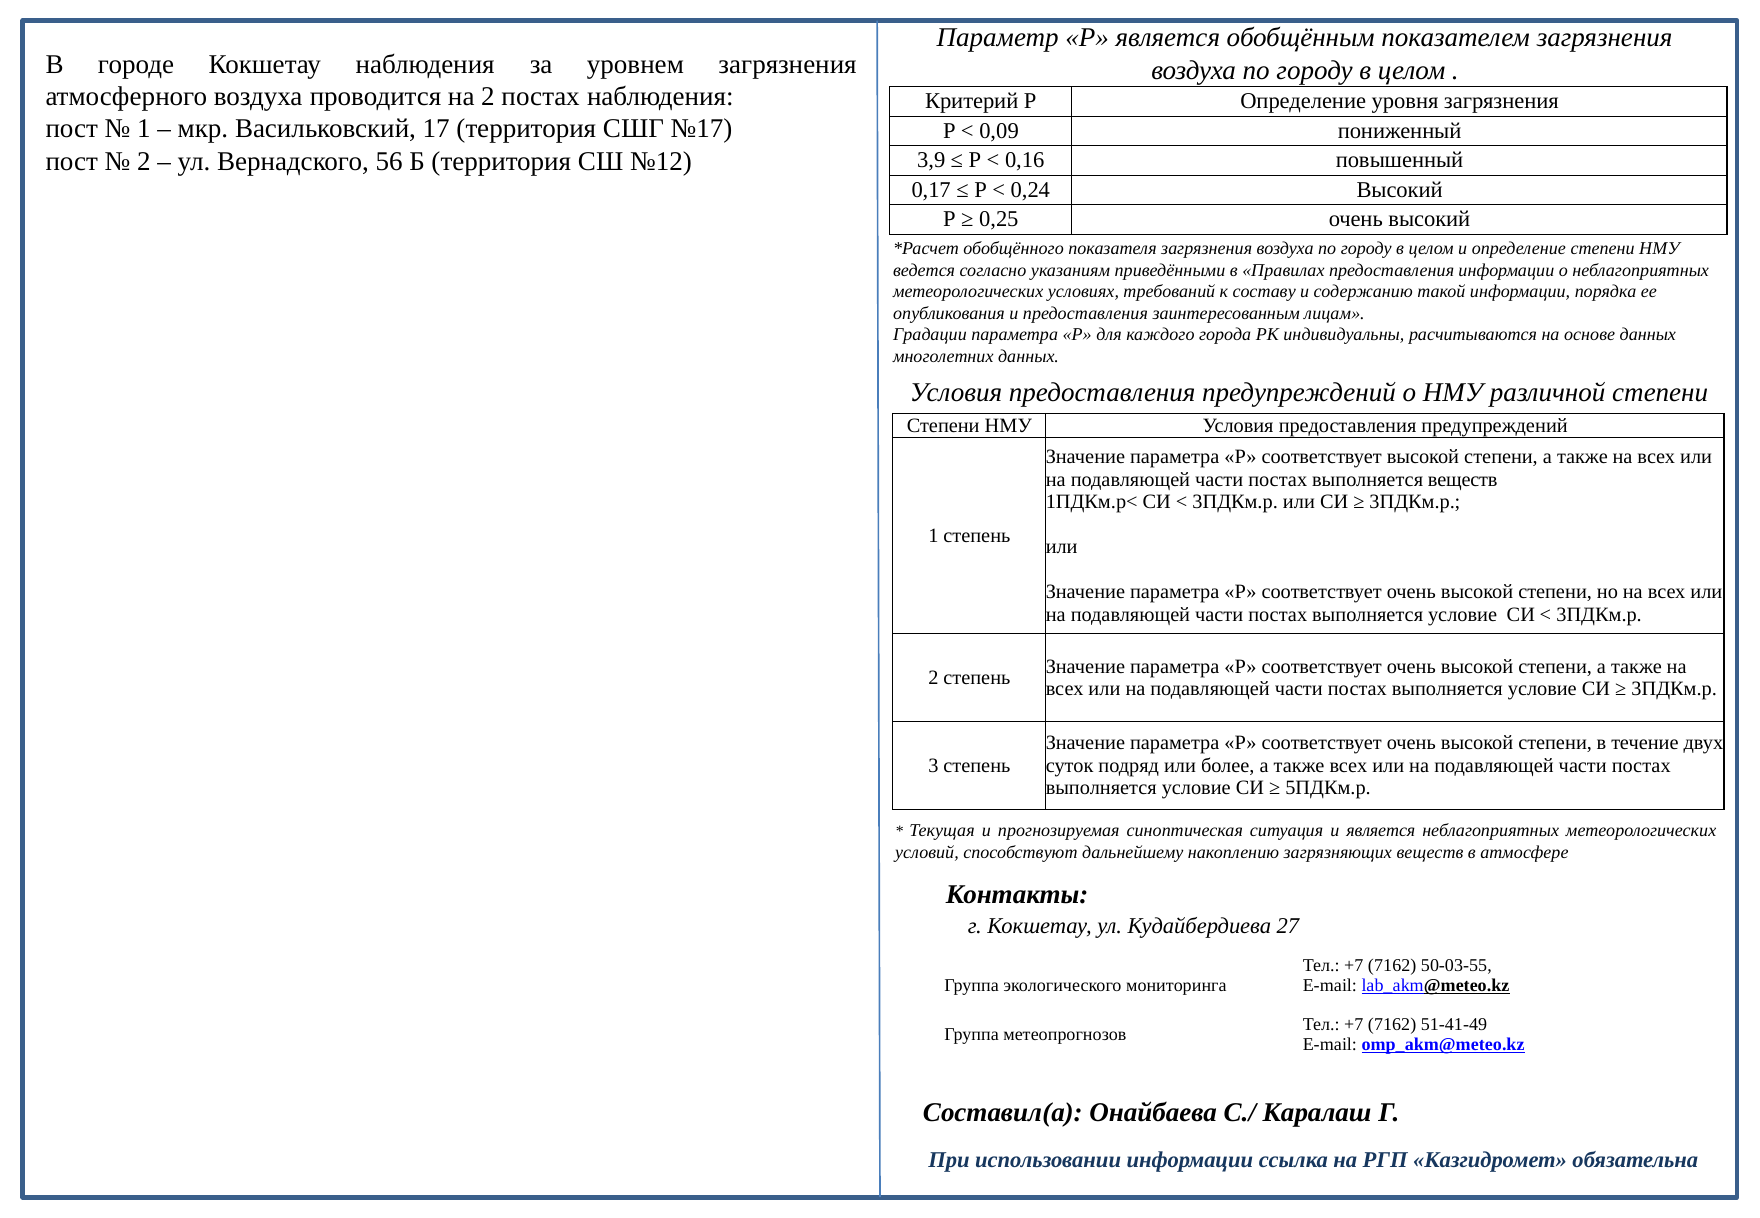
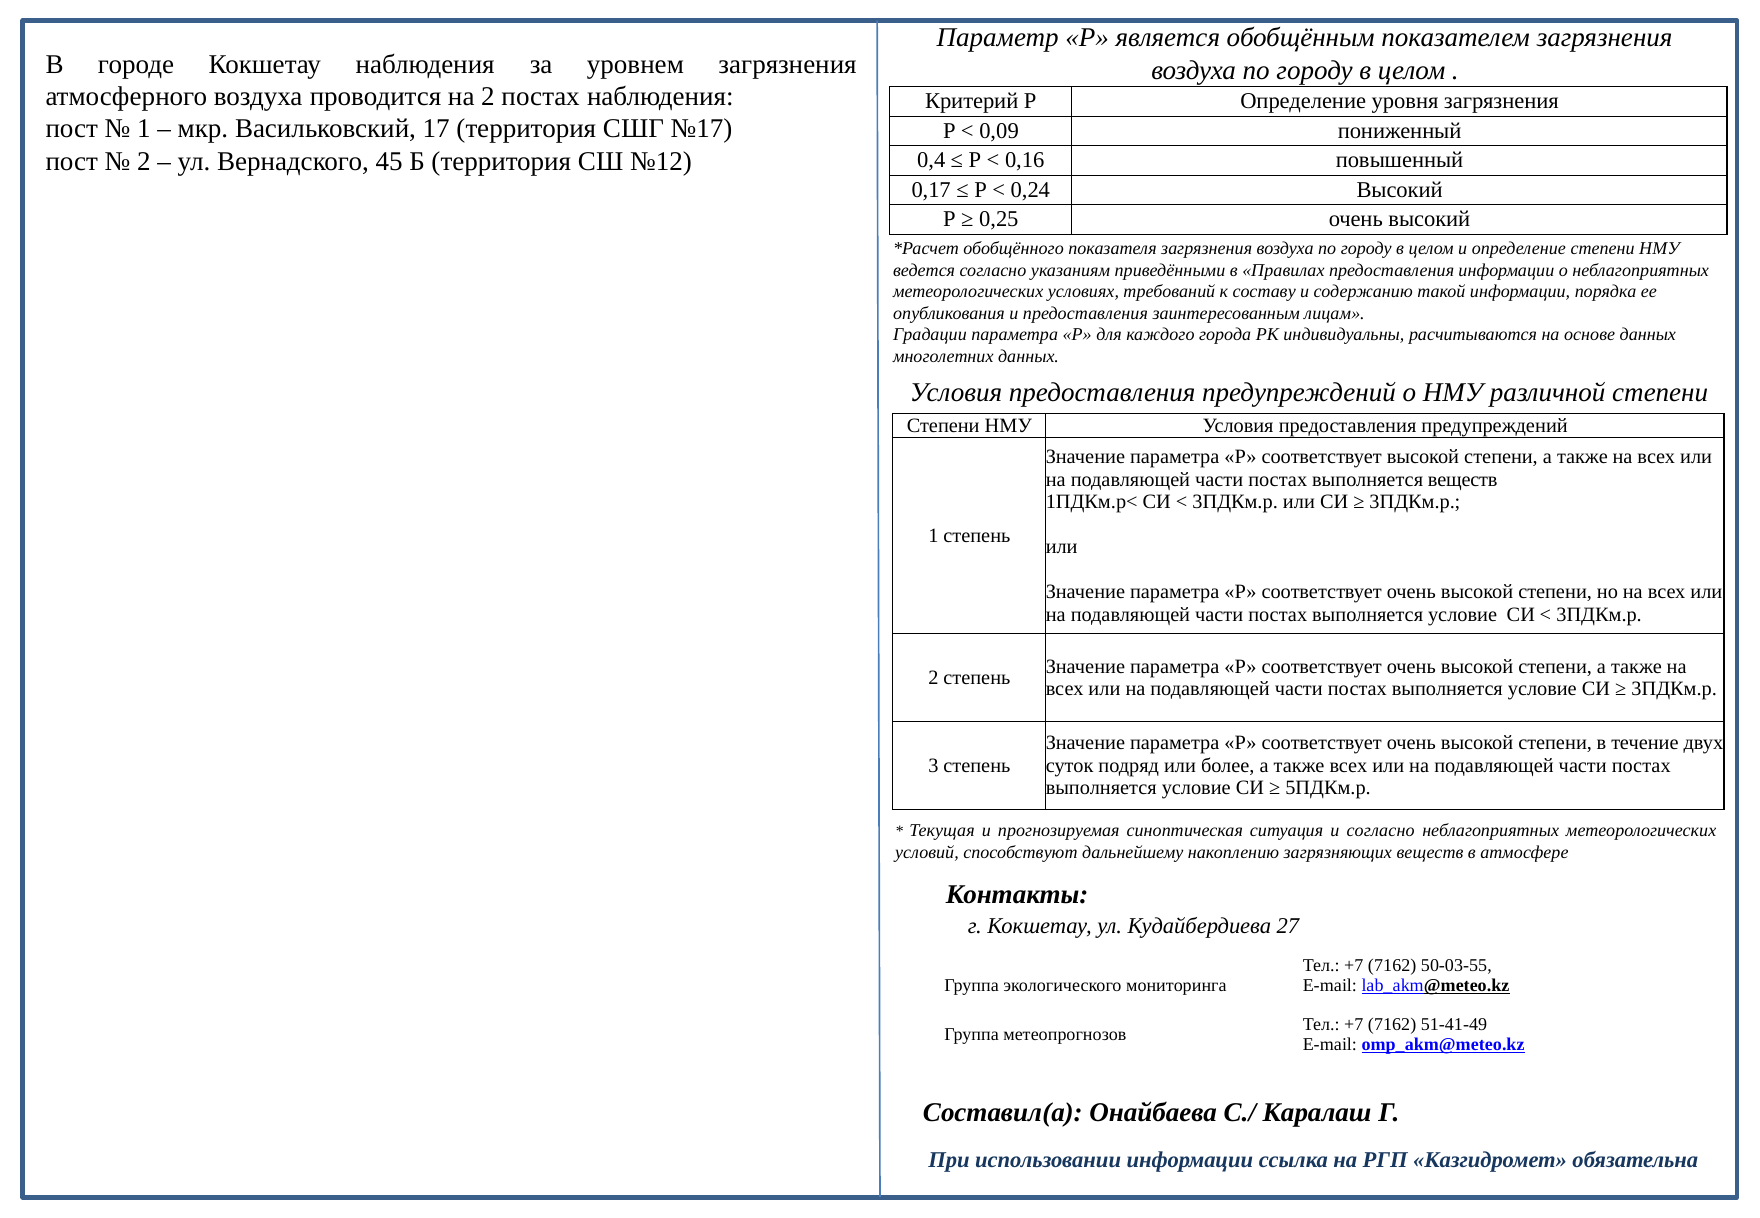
56: 56 -> 45
3,9: 3,9 -> 0,4
и является: является -> согласно
